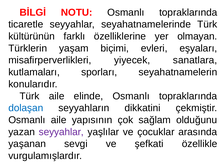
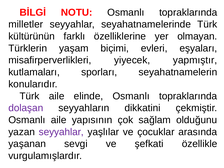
ticaretle: ticaretle -> milletler
sanatlara: sanatlara -> yapmıştır
dolaşan colour: blue -> purple
